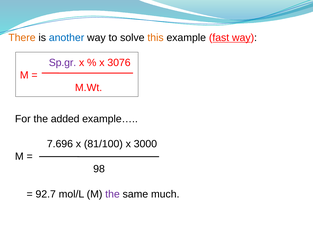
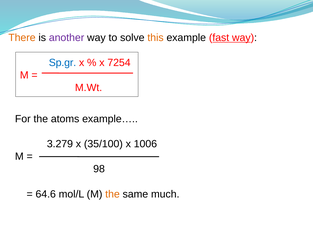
another colour: blue -> purple
Sp.gr colour: purple -> blue
3076: 3076 -> 7254
added: added -> atoms
7.696: 7.696 -> 3.279
81/100: 81/100 -> 35/100
3000: 3000 -> 1006
92.7: 92.7 -> 64.6
the at (112, 194) colour: purple -> orange
